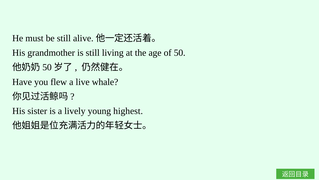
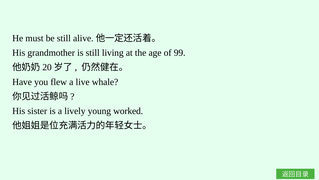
of 50: 50 -> 99
50 at (47, 67): 50 -> 20
highest: highest -> worked
